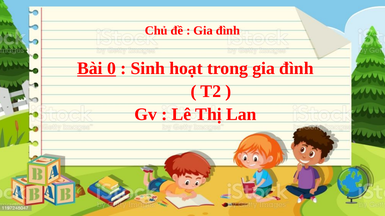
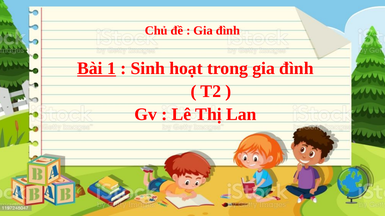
0: 0 -> 1
